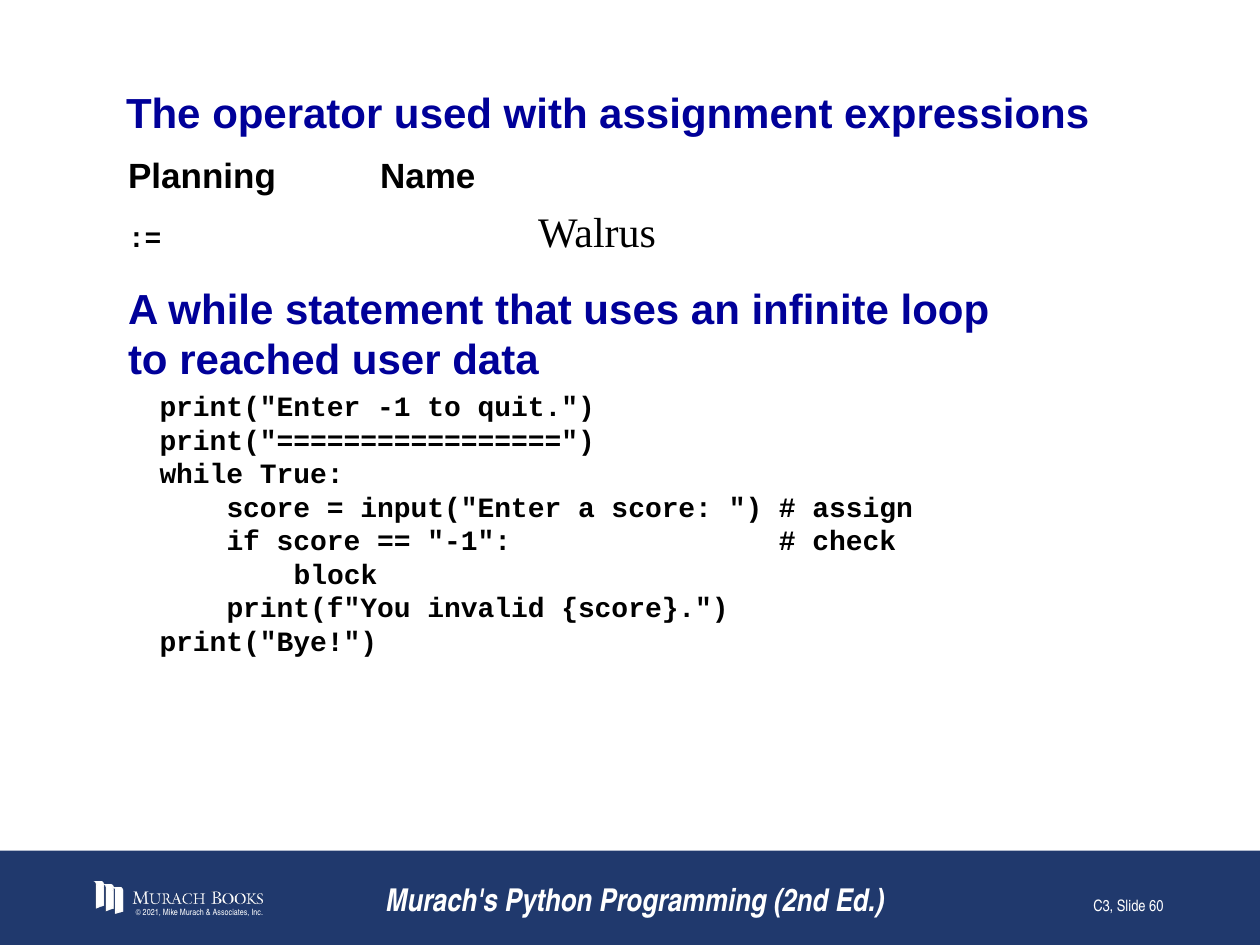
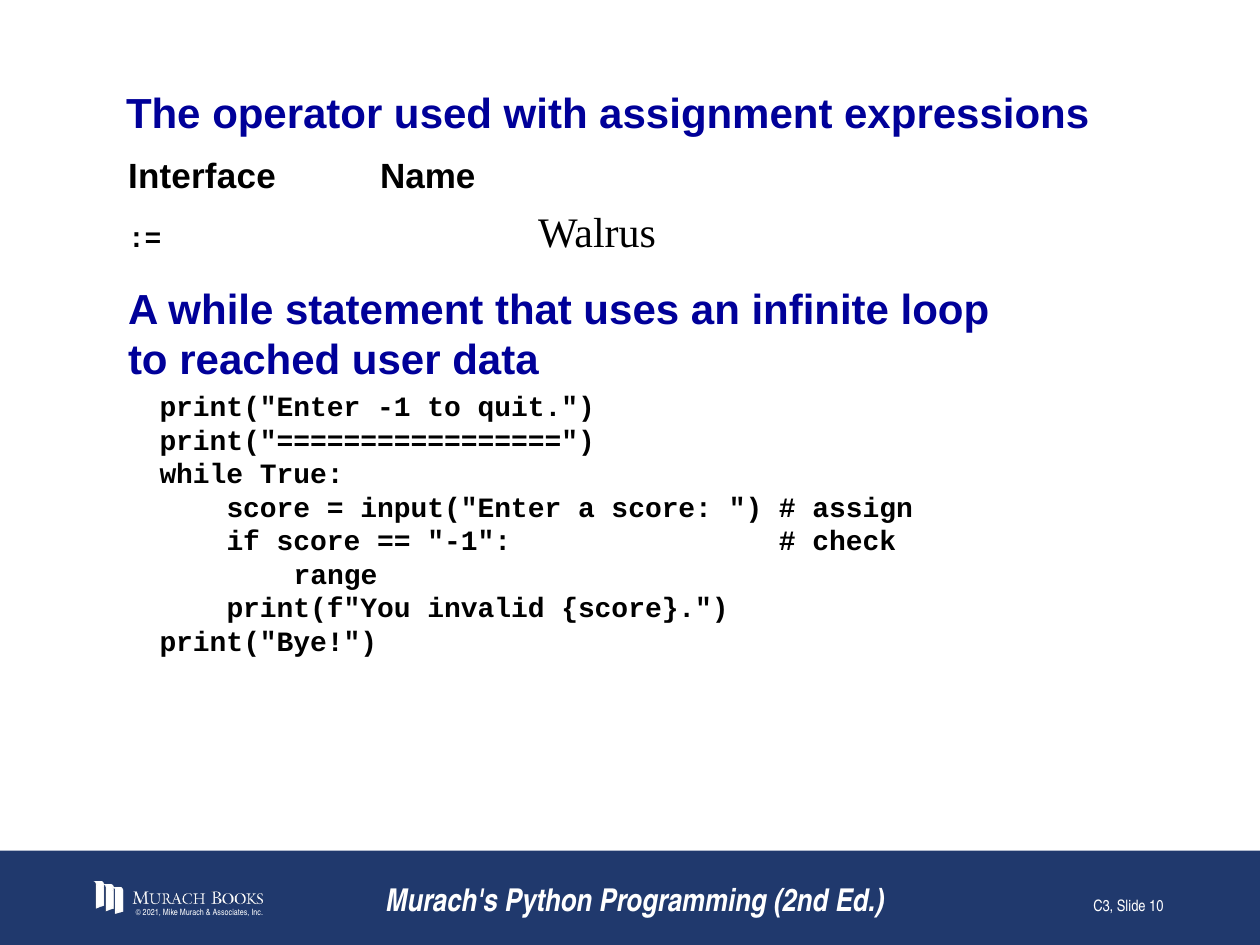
Planning: Planning -> Interface
block: block -> range
60: 60 -> 10
